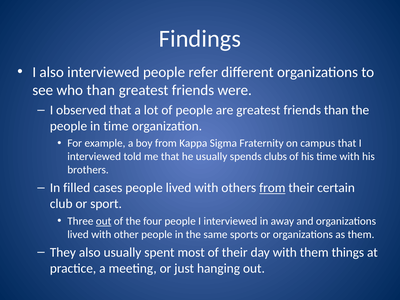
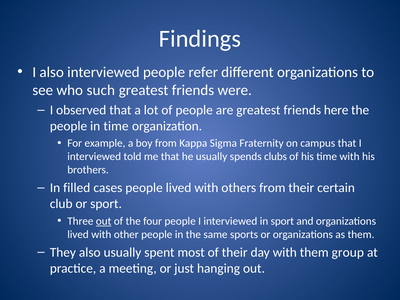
who than: than -> such
friends than: than -> here
from at (272, 188) underline: present -> none
in away: away -> sport
things: things -> group
